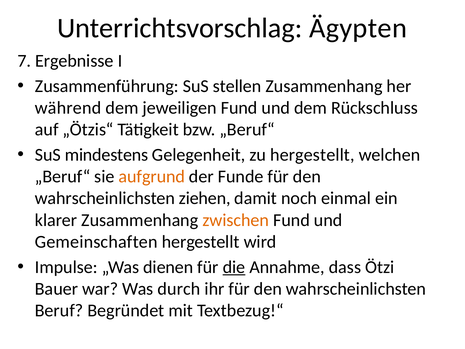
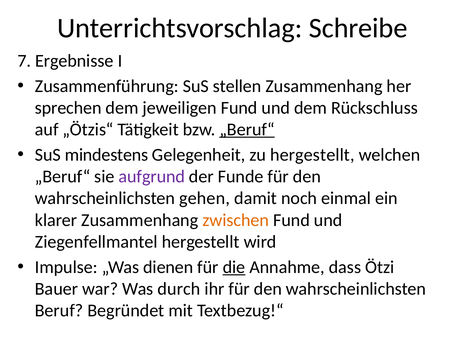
Ägypten: Ägypten -> Schreibe
während: während -> sprechen
„Beruf“ at (247, 129) underline: none -> present
aufgrund colour: orange -> purple
ziehen: ziehen -> gehen
Gemeinschaften: Gemeinschaften -> Ziegenfellmantel
